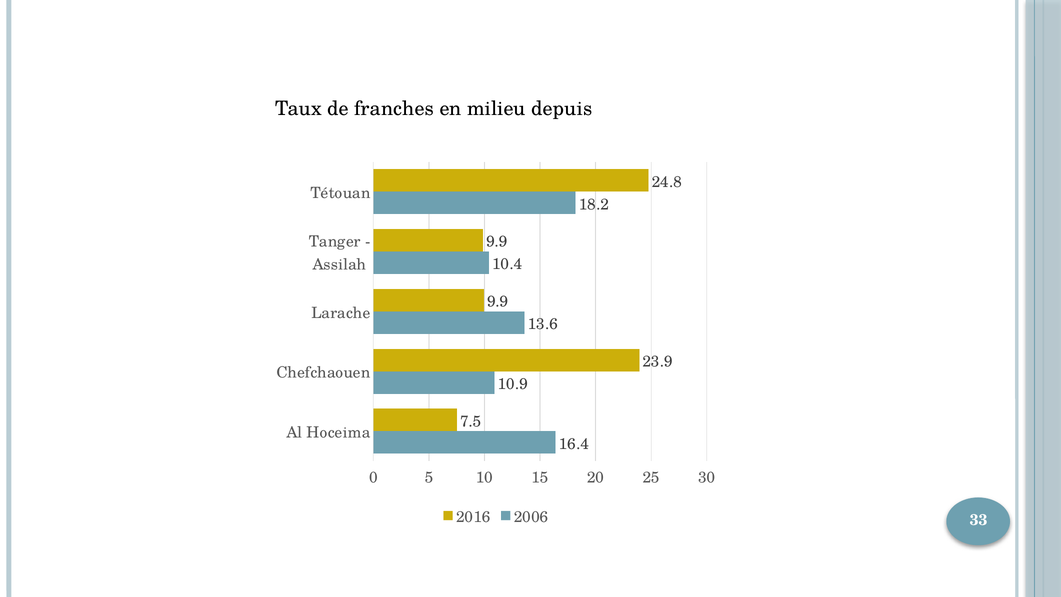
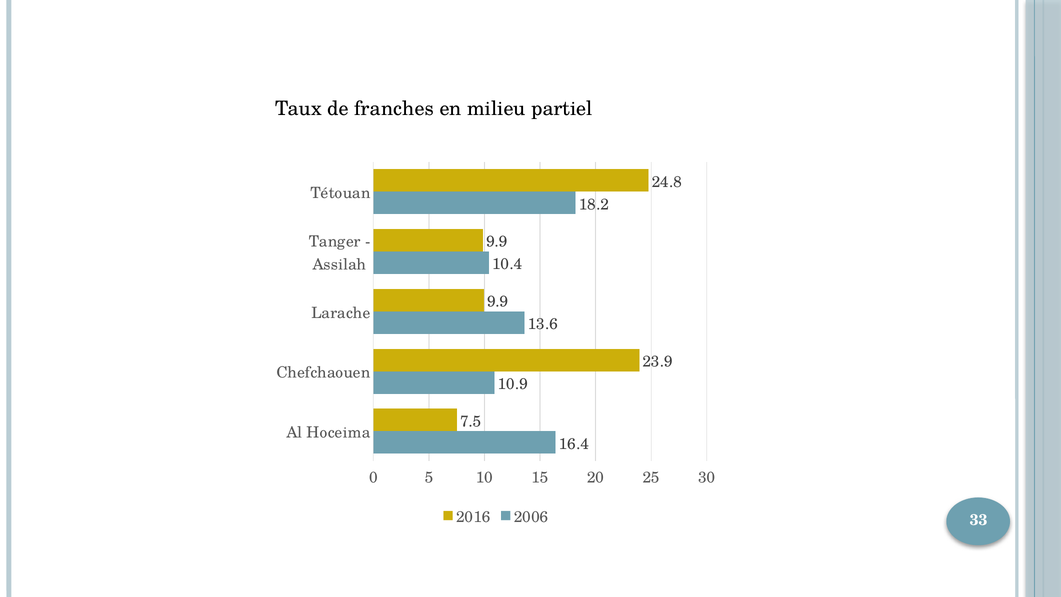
depuis: depuis -> partiel
